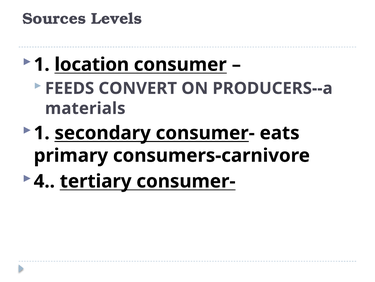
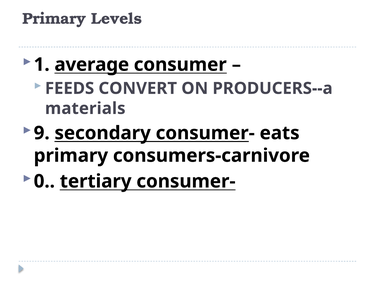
Sources at (54, 19): Sources -> Primary
location: location -> average
1 at (42, 133): 1 -> 9
4: 4 -> 0
